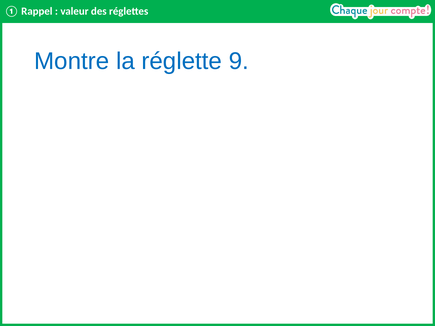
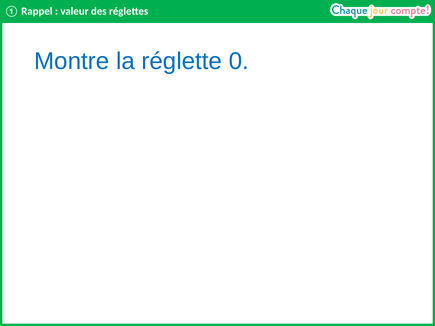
9: 9 -> 0
